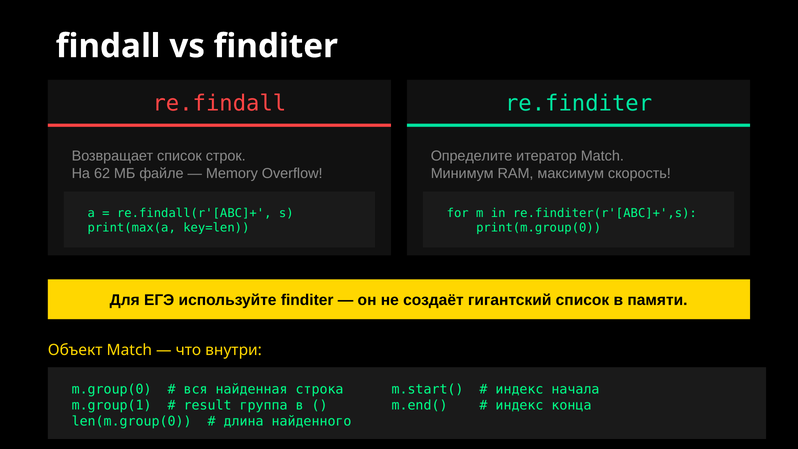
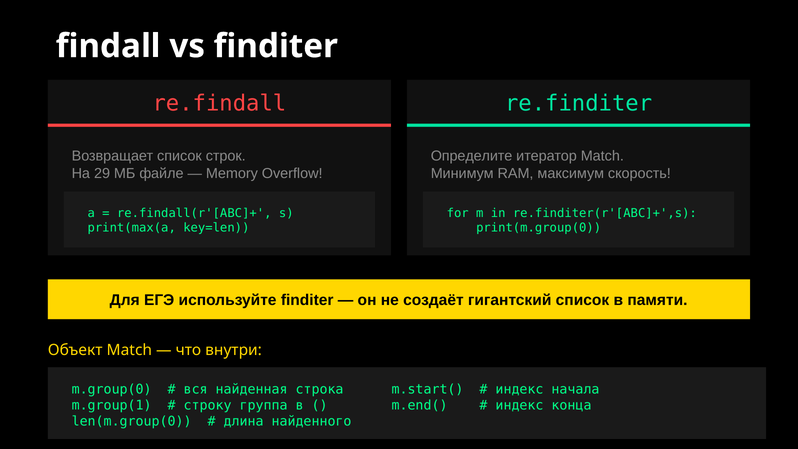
62: 62 -> 29
result: result -> строку
